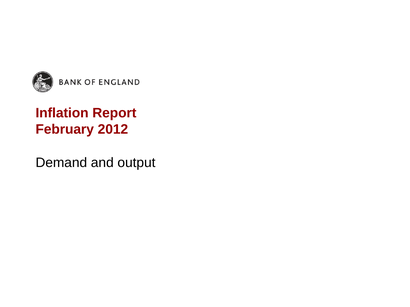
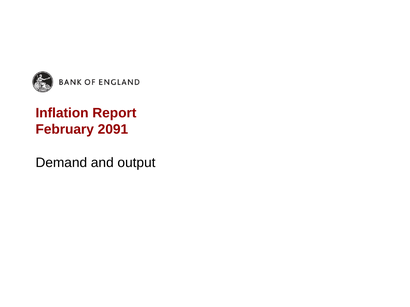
2012: 2012 -> 2091
